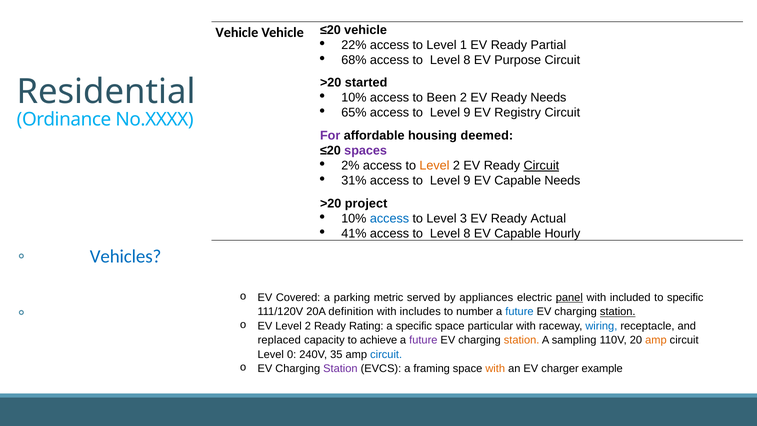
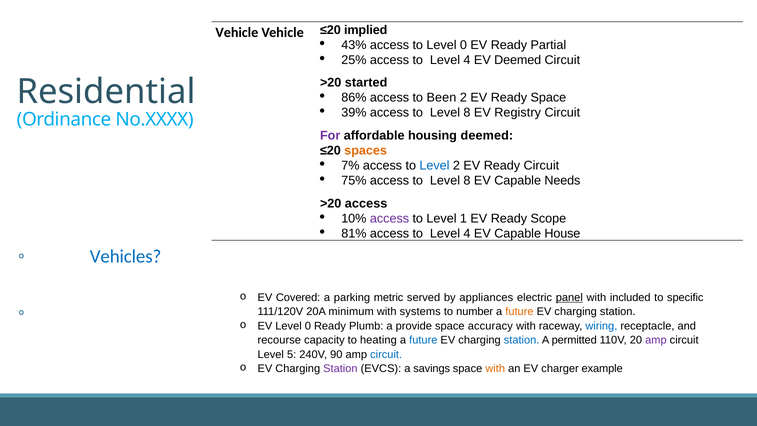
≤20 vehicle: vehicle -> implied
22%: 22% -> 43%
to Level 1: 1 -> 0
68%: 68% -> 25%
8 at (467, 60): 8 -> 4
EV Purpose: Purpose -> Deemed
10% at (354, 98): 10% -> 86%
Ready Needs: Needs -> Space
65%: 65% -> 39%
9 at (467, 113): 9 -> 8
spaces colour: purple -> orange
2%: 2% -> 7%
Level at (434, 165) colour: orange -> blue
Circuit at (541, 165) underline: present -> none
31%: 31% -> 75%
9 at (467, 180): 9 -> 8
>20 project: project -> access
access at (390, 218) colour: blue -> purple
3: 3 -> 1
Actual: Actual -> Scope
41%: 41% -> 81%
8 at (467, 233): 8 -> 4
Hourly: Hourly -> House
definition: definition -> minimum
includes: includes -> systems
future at (519, 312) colour: blue -> orange
station at (618, 312) underline: present -> none
EV Level 2: 2 -> 0
Rating: Rating -> Plumb
a specific: specific -> provide
particular: particular -> accuracy
replaced: replaced -> recourse
achieve: achieve -> heating
future at (423, 340) colour: purple -> blue
station at (522, 340) colour: orange -> blue
sampling: sampling -> permitted
amp at (656, 340) colour: orange -> purple
0: 0 -> 5
35: 35 -> 90
framing: framing -> savings
